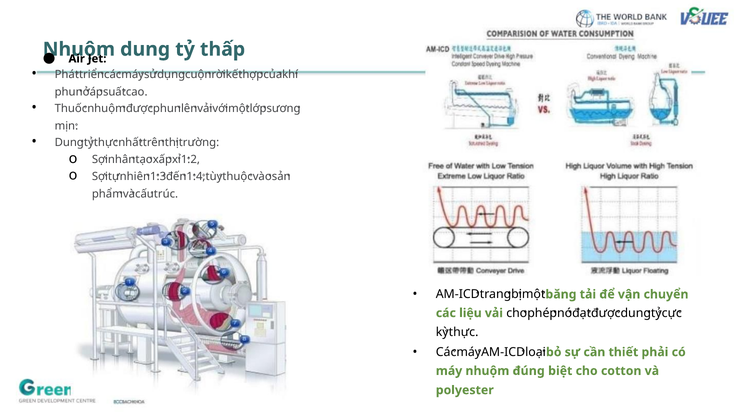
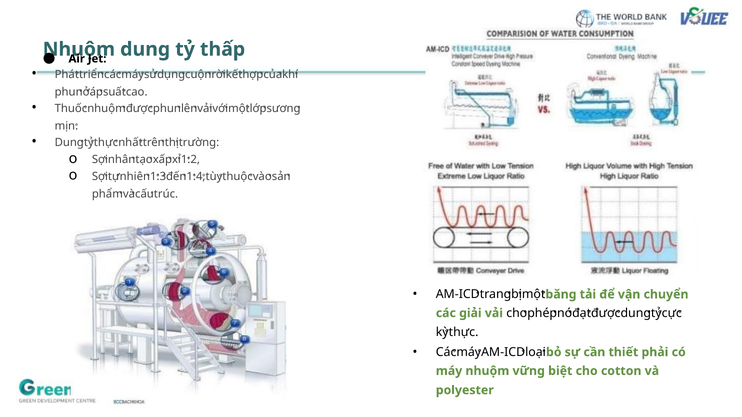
liệu: liệu -> giải
đúng: đúng -> vững
